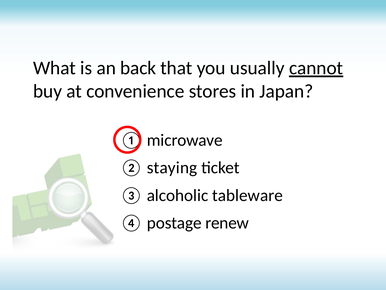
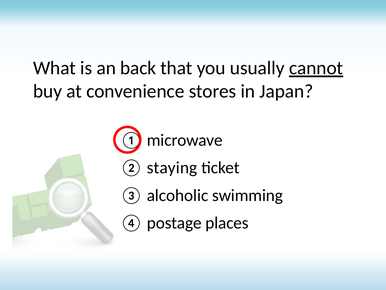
tableware: tableware -> swimming
renew: renew -> places
